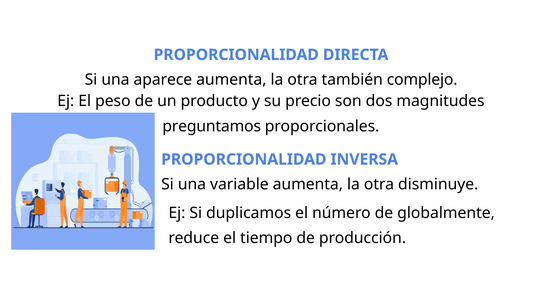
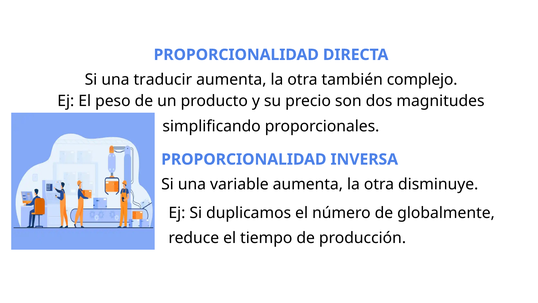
aparece: aparece -> traducir
preguntamos: preguntamos -> simplificando
